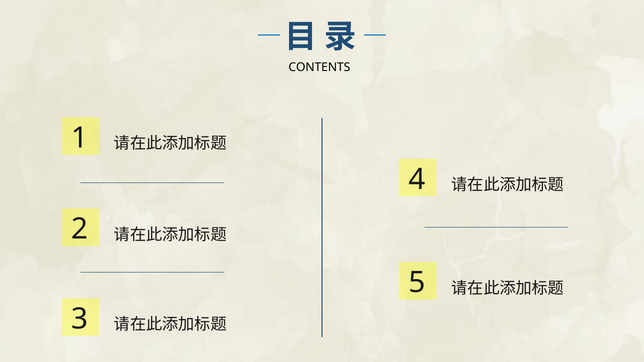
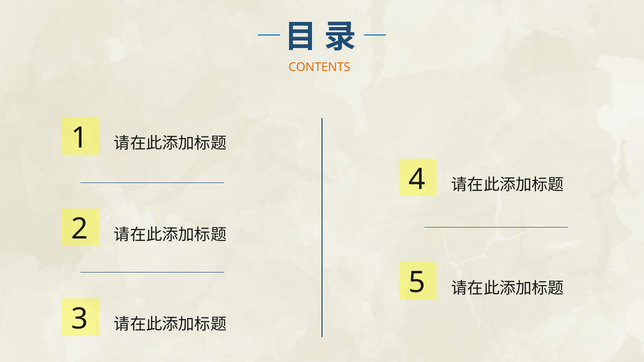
CONTENTS colour: black -> orange
